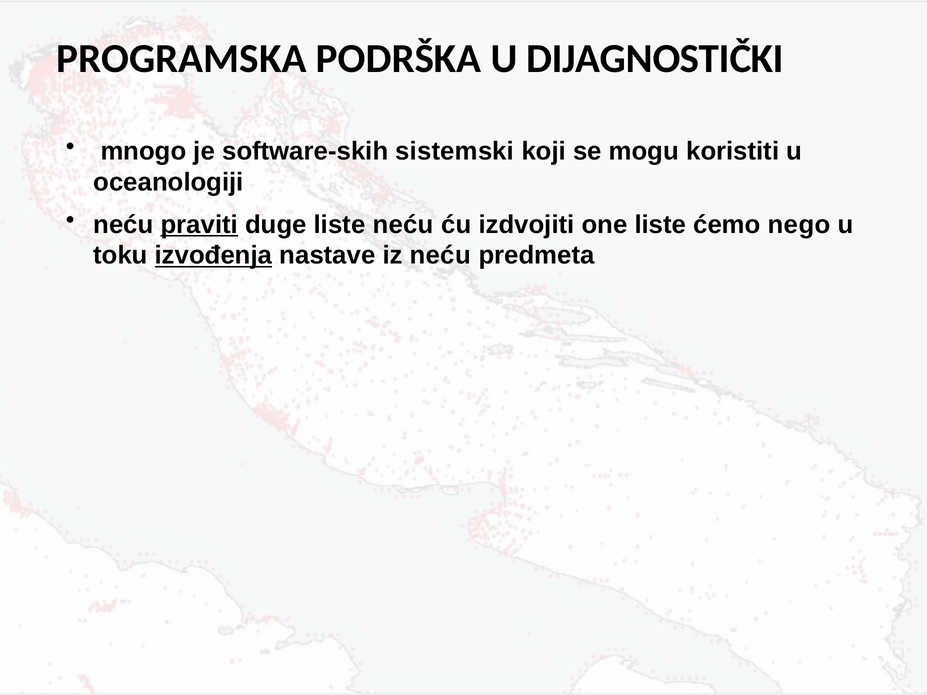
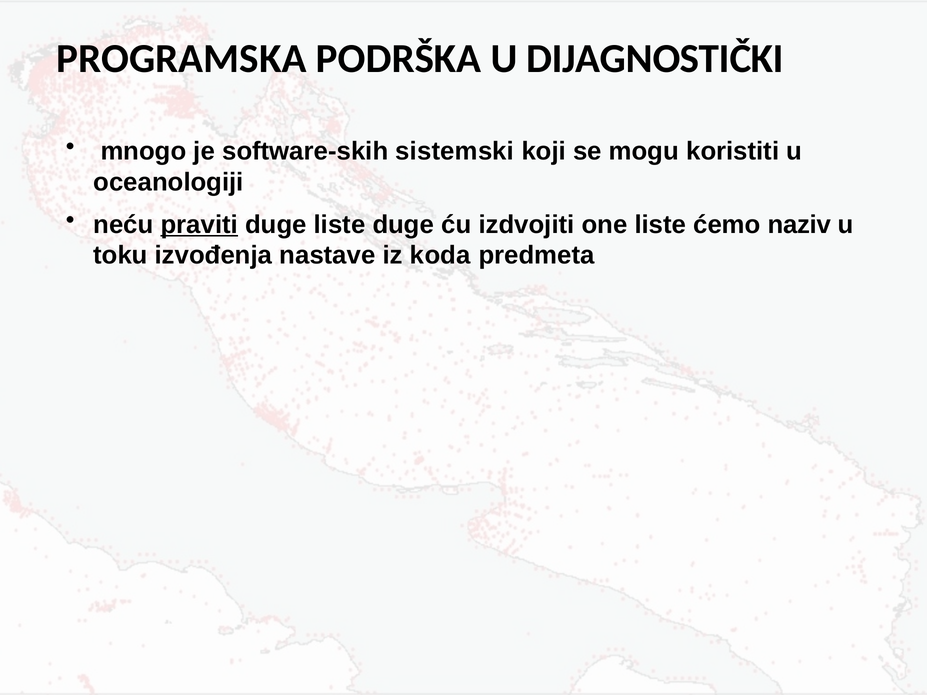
liste neću: neću -> duge
nego: nego -> naziv
izvođenja underline: present -> none
iz neću: neću -> koda
